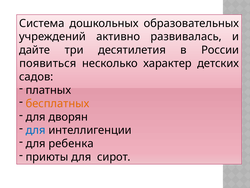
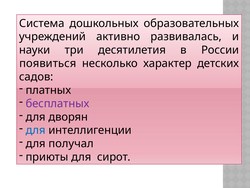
дайте: дайте -> науки
бесплатных colour: orange -> purple
ребенка: ребенка -> получал
